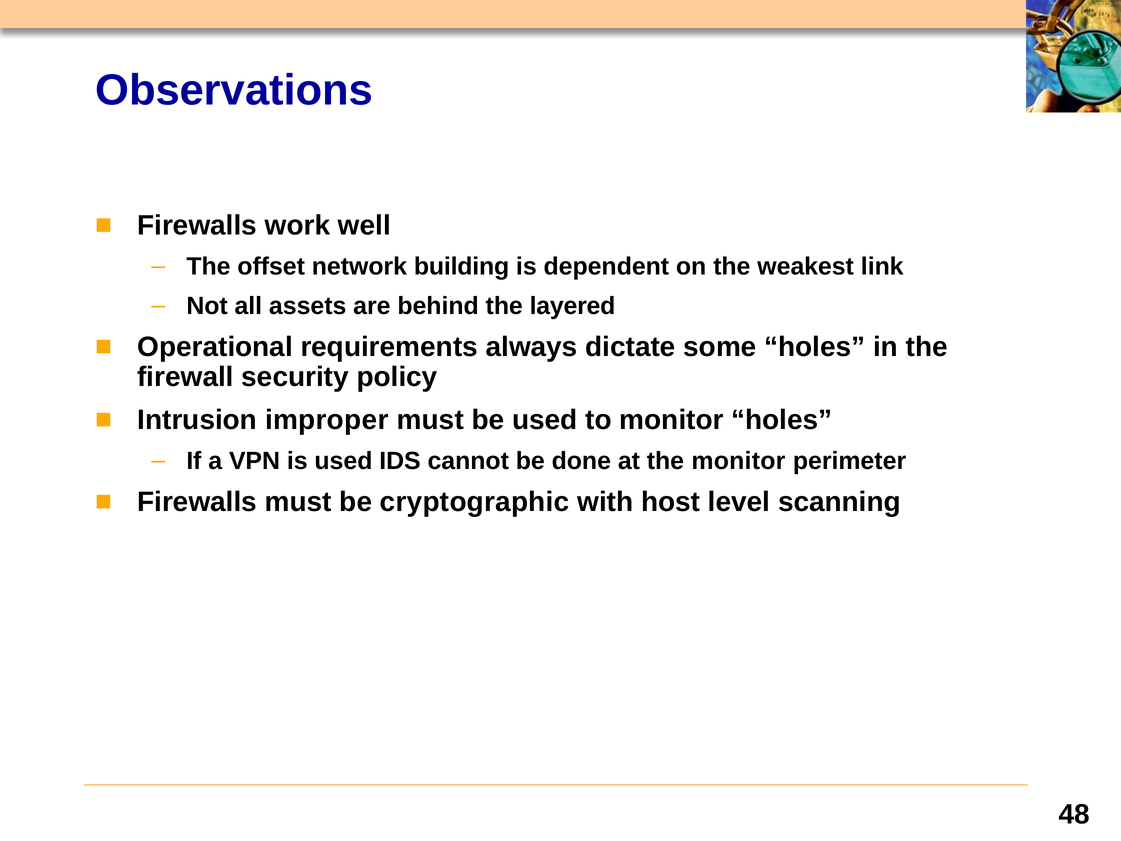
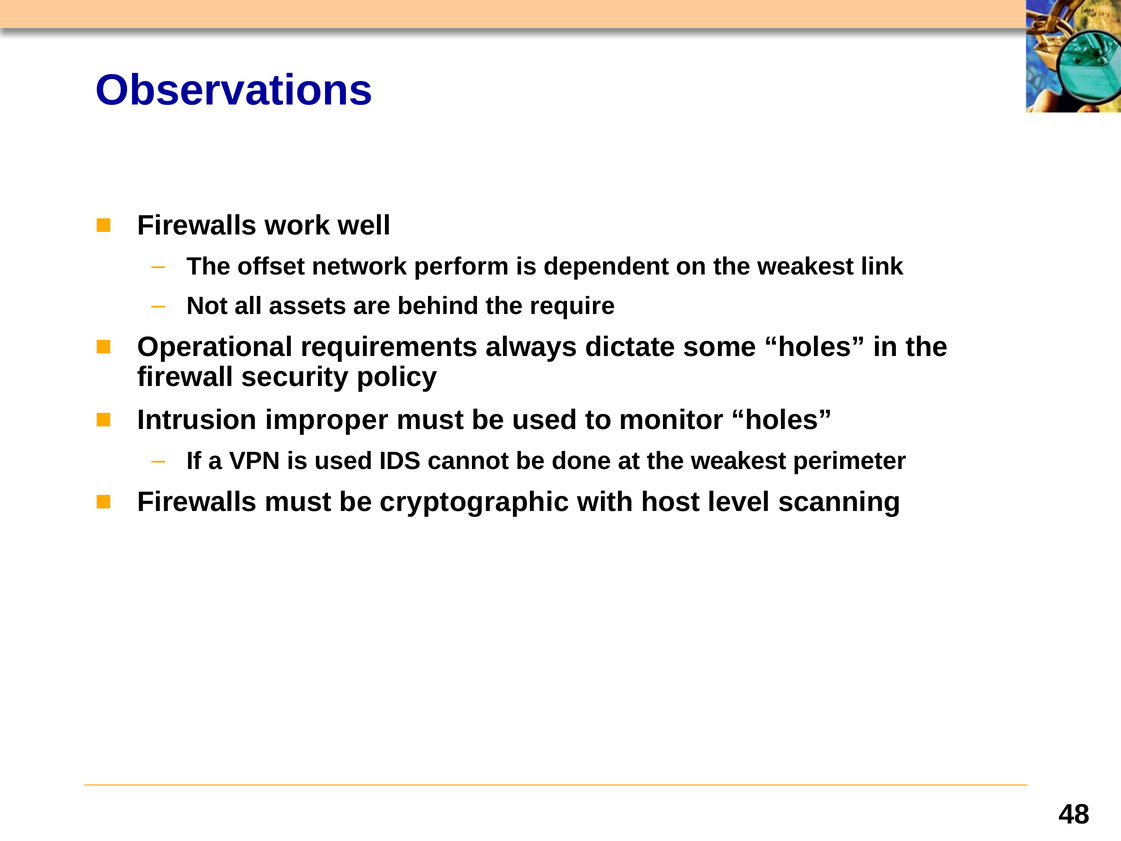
building: building -> perform
layered: layered -> require
at the monitor: monitor -> weakest
